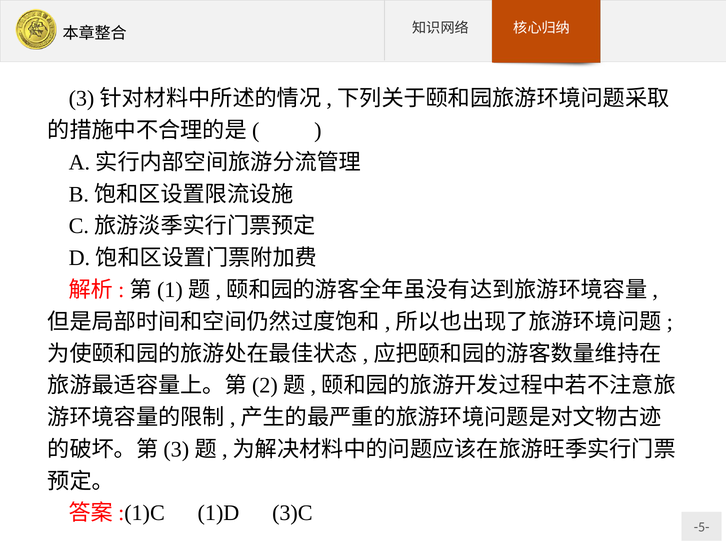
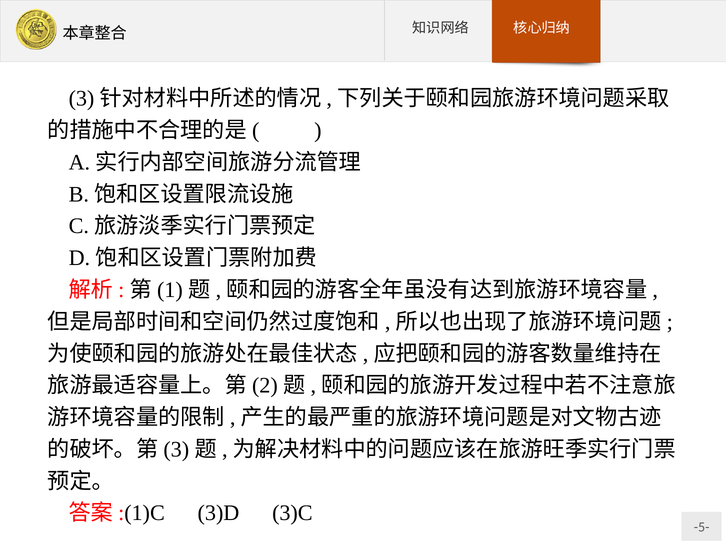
1)D: 1)D -> 3)D
